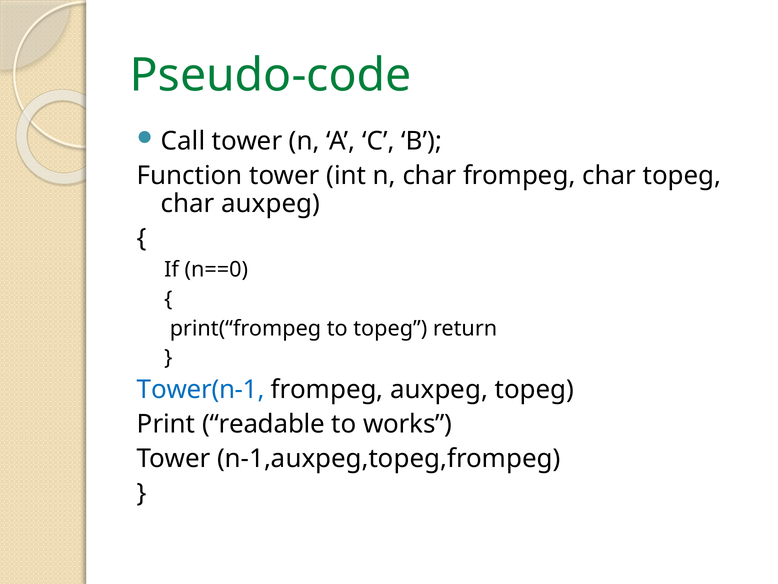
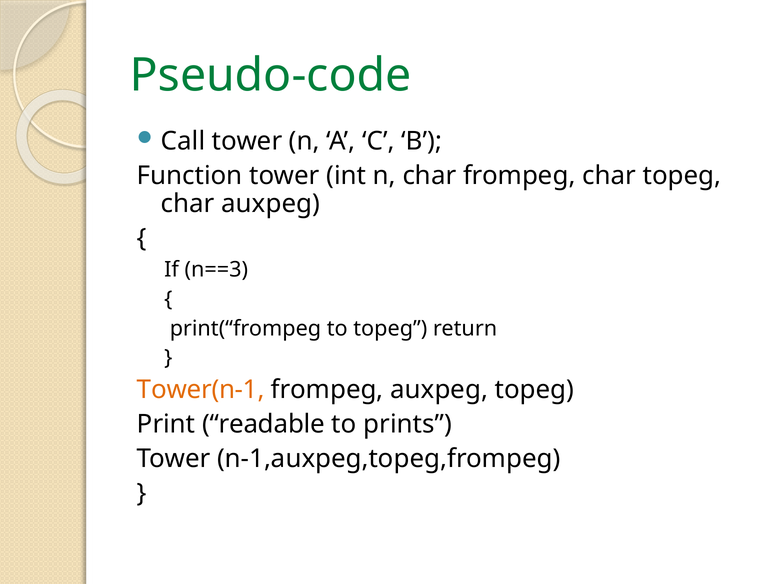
n==0: n==0 -> n==3
Tower(n-1 colour: blue -> orange
works: works -> prints
